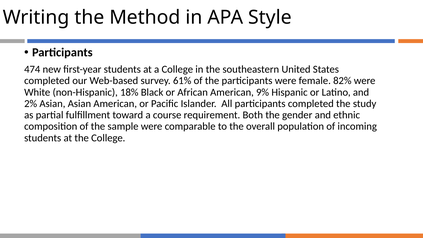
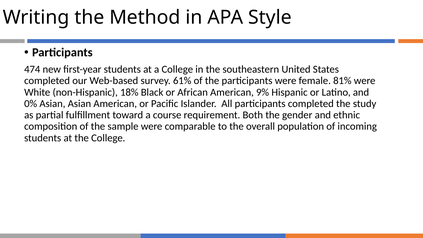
82%: 82% -> 81%
2%: 2% -> 0%
